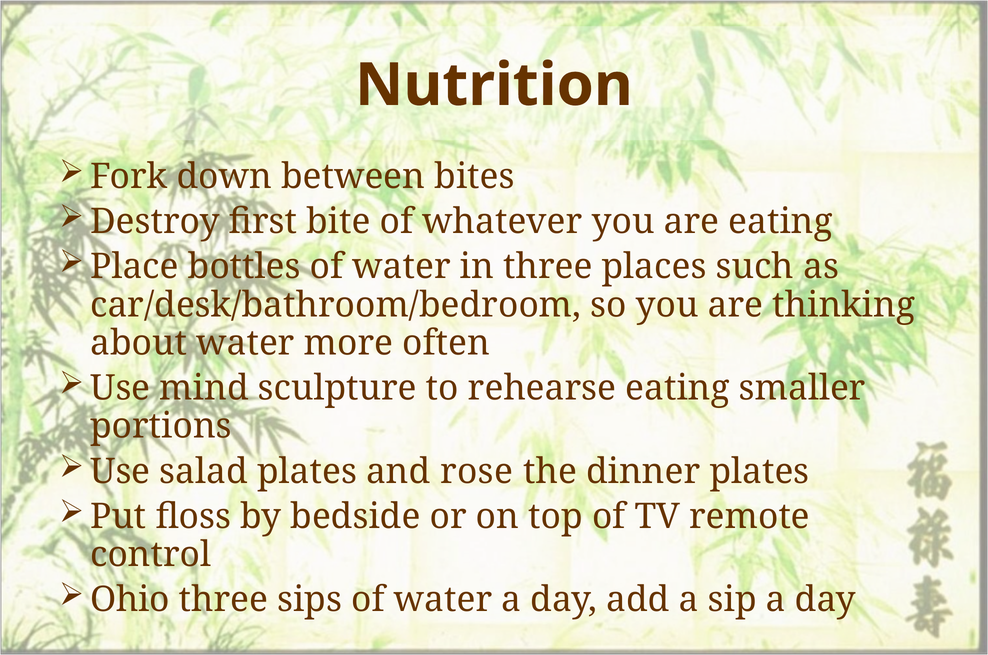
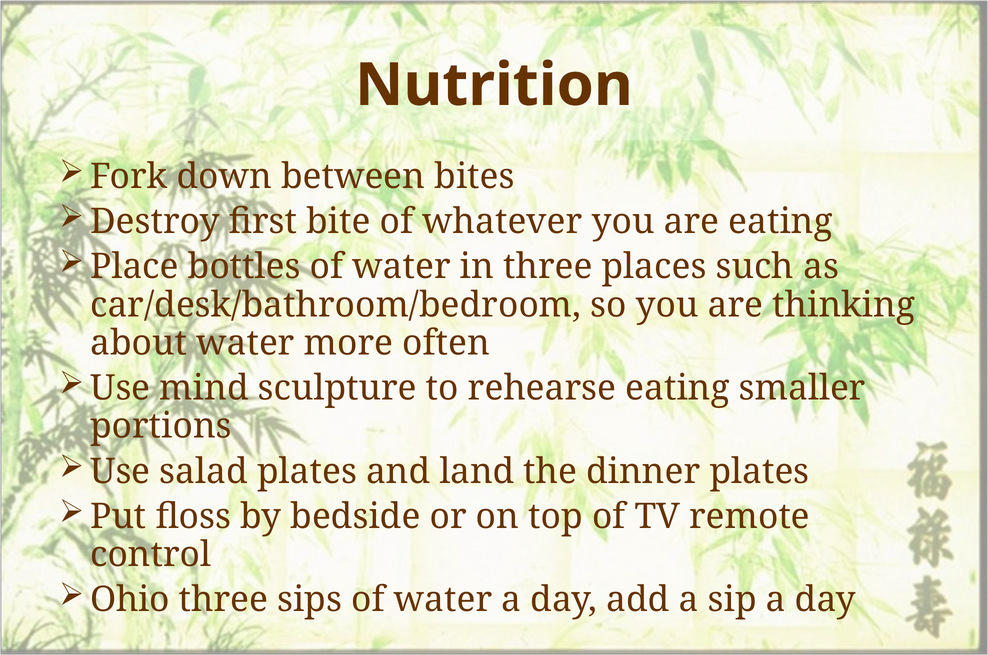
rose: rose -> land
